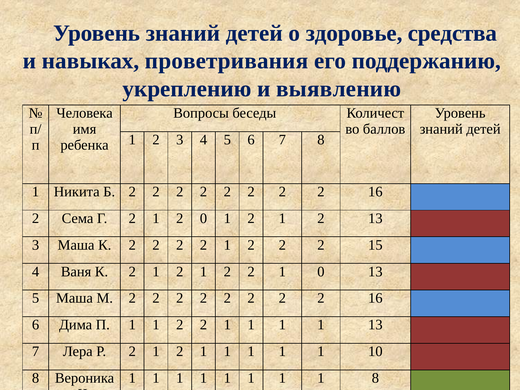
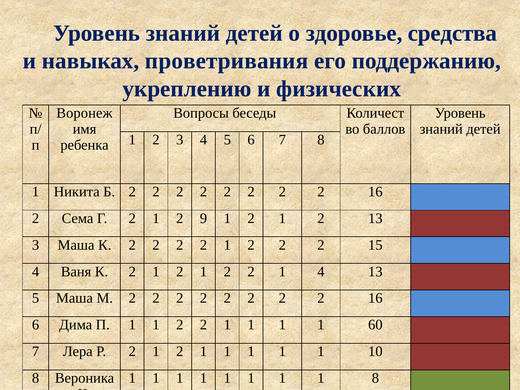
выявлению: выявлению -> физических
Человека: Человека -> Воронеж
2 0: 0 -> 9
1 0: 0 -> 4
1 13: 13 -> 60
